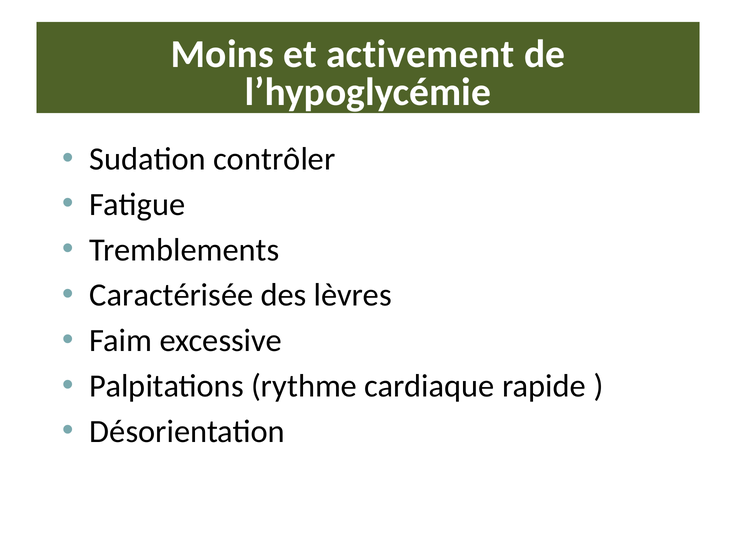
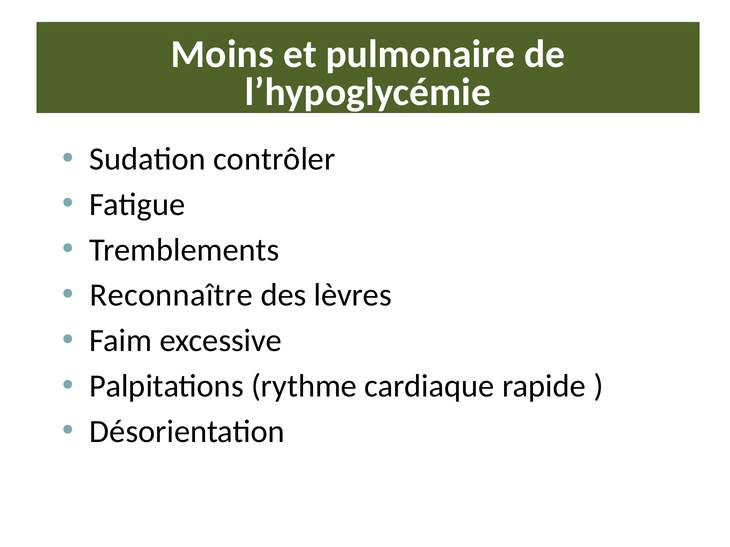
activement: activement -> pulmonaire
Caractérisée: Caractérisée -> Reconnaître
